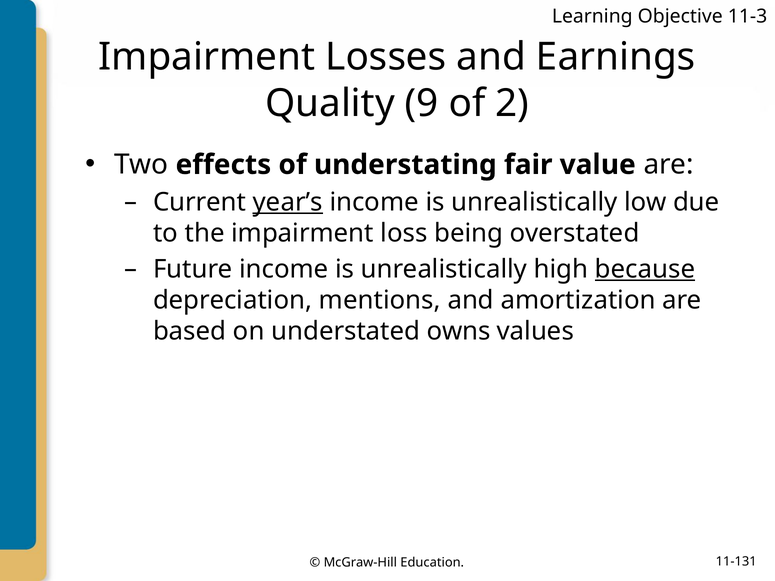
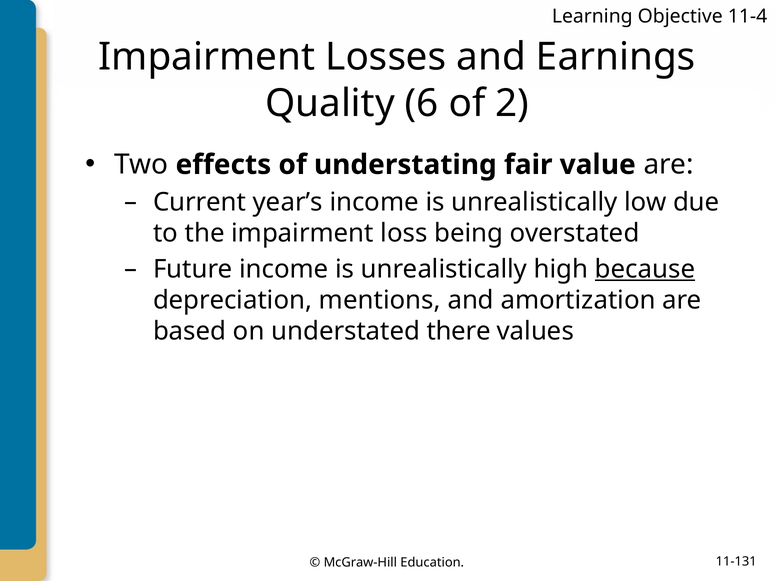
11-3: 11-3 -> 11-4
9: 9 -> 6
year’s underline: present -> none
owns: owns -> there
